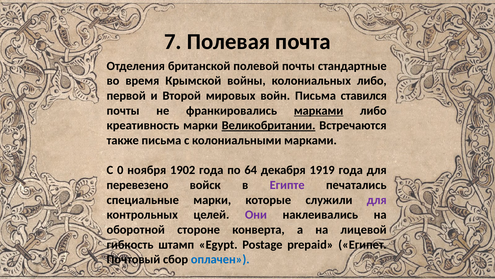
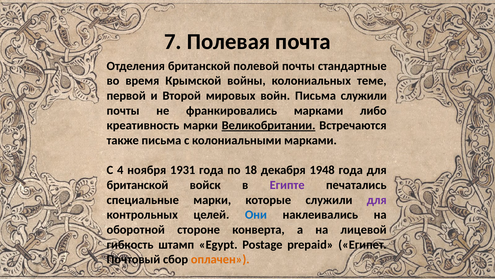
колониальных либо: либо -> теме
Письма ставился: ставился -> служили
марками at (319, 110) underline: present -> none
0: 0 -> 4
1902: 1902 -> 1931
64: 64 -> 18
1919: 1919 -> 1948
перевезено at (137, 185): перевезено -> британской
Они colour: purple -> blue
оплачен colour: blue -> orange
